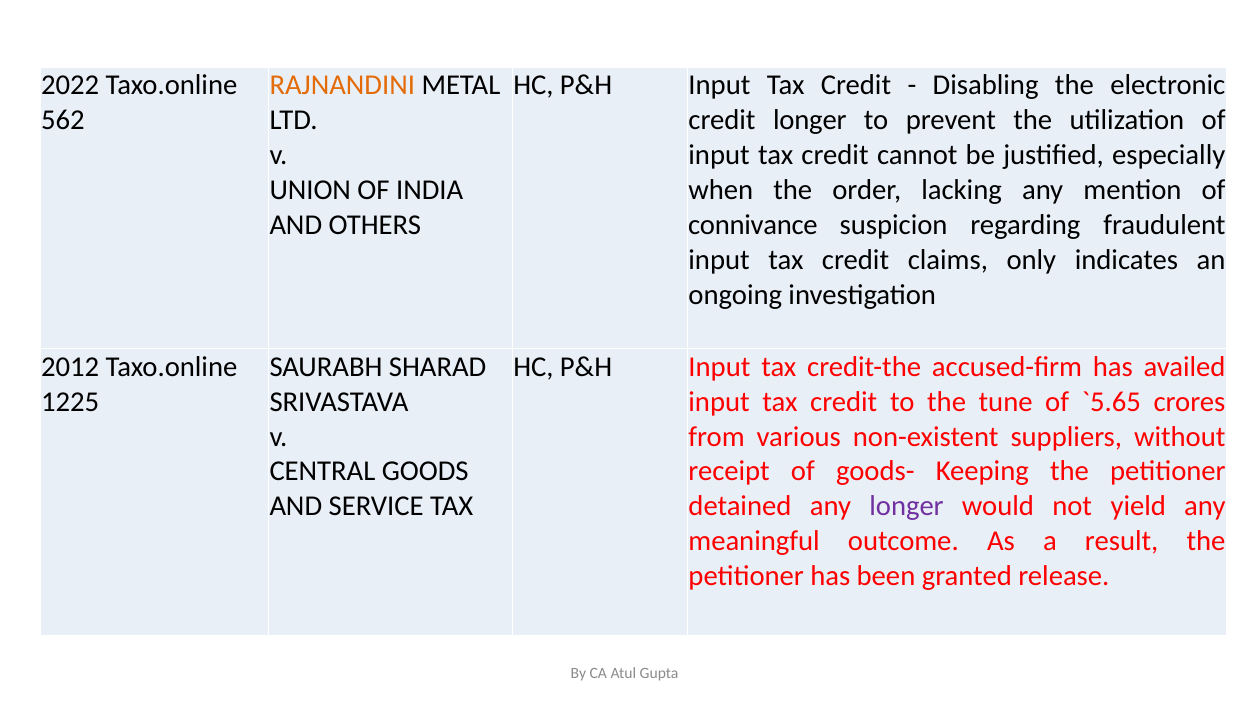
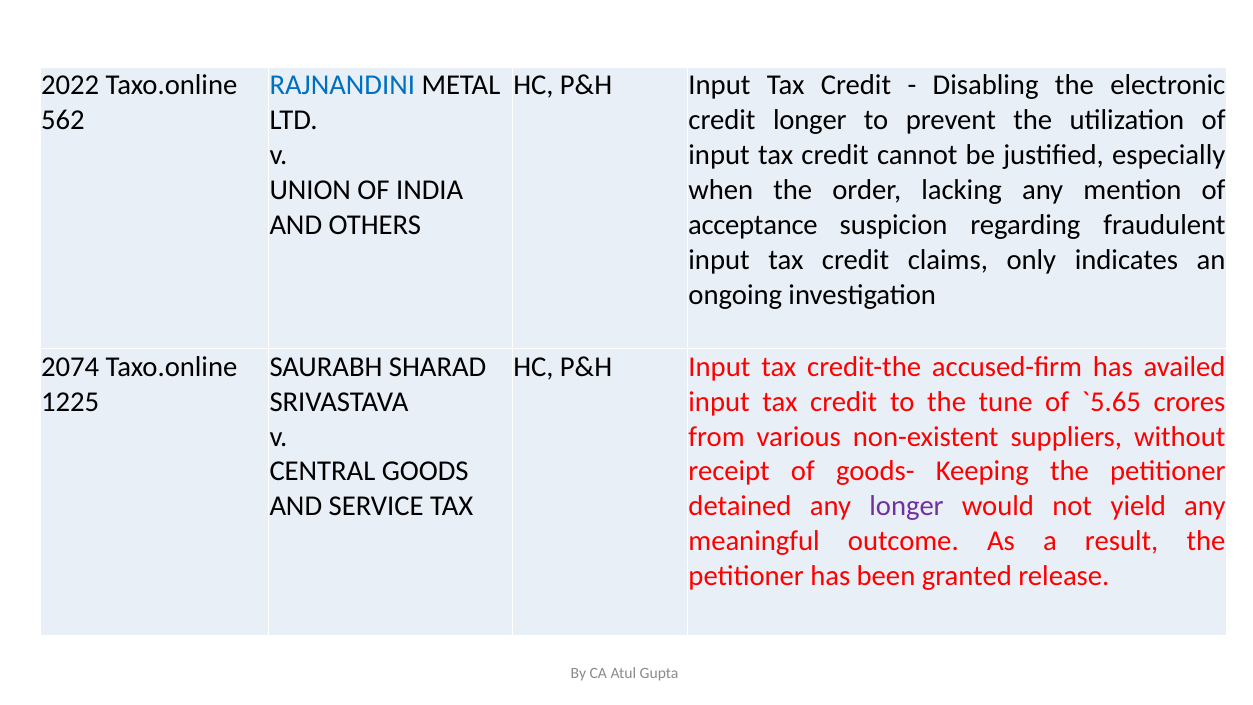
RAJNANDINI colour: orange -> blue
connivance: connivance -> acceptance
2012: 2012 -> 2074
